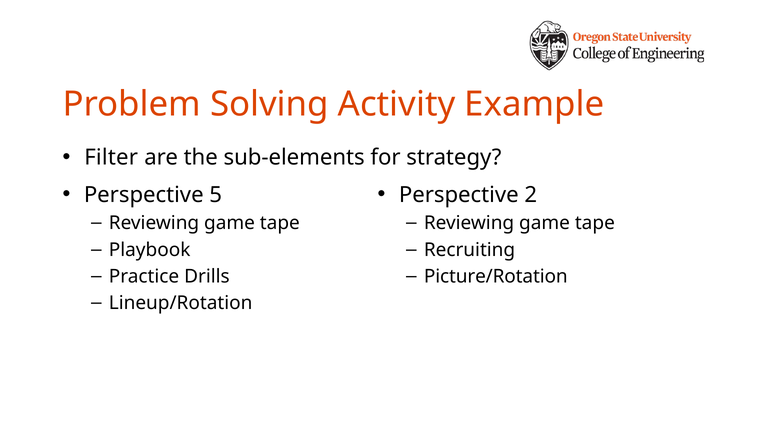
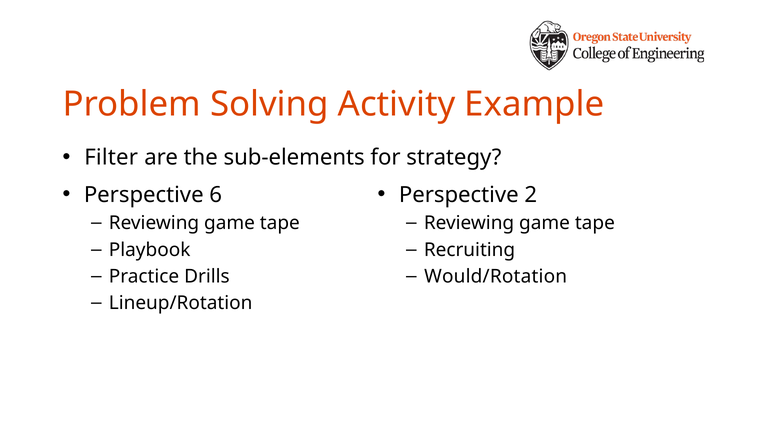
5: 5 -> 6
Picture/Rotation: Picture/Rotation -> Would/Rotation
